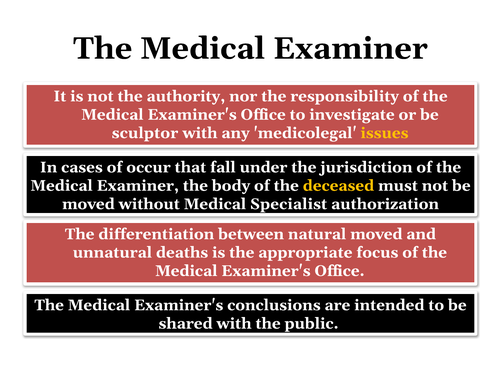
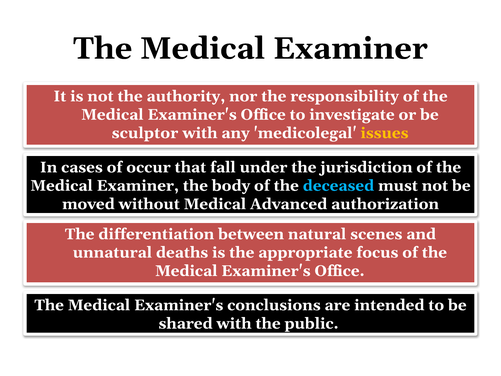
deceased colour: yellow -> light blue
Specialist: Specialist -> Advanced
natural moved: moved -> scenes
